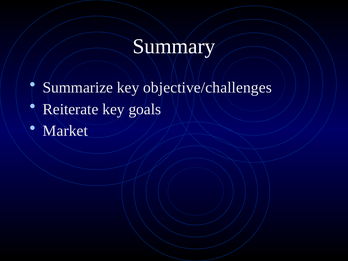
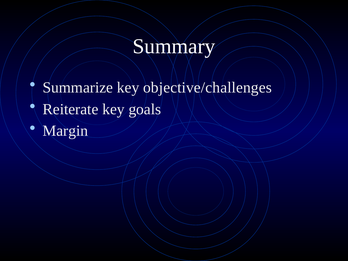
Market: Market -> Margin
